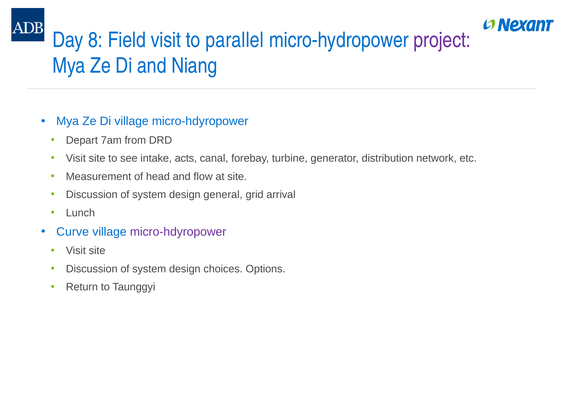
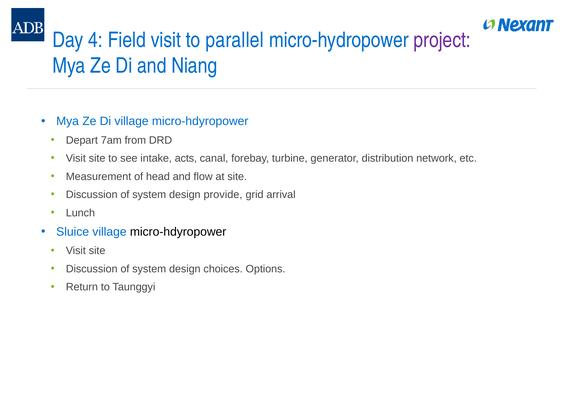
8: 8 -> 4
general: general -> provide
Curve: Curve -> Sluice
micro-hdyropower at (178, 232) colour: purple -> black
